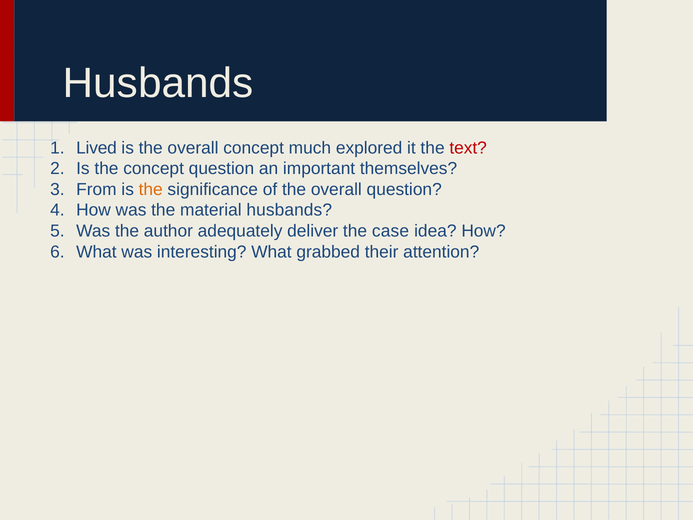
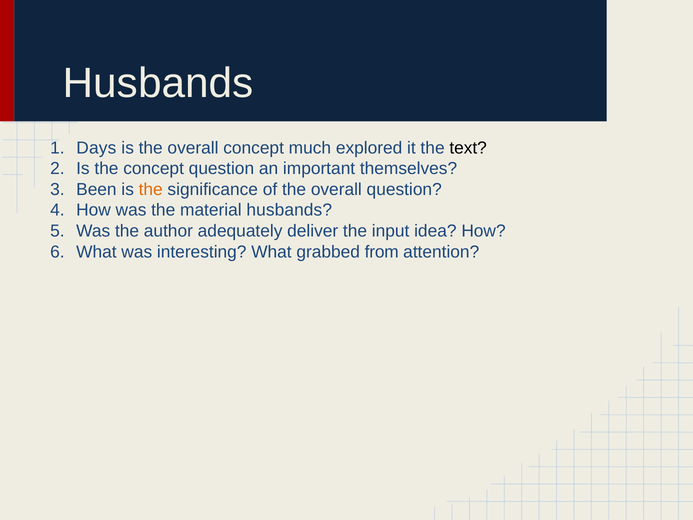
Lived: Lived -> Days
text colour: red -> black
From: From -> Been
case: case -> input
their: their -> from
